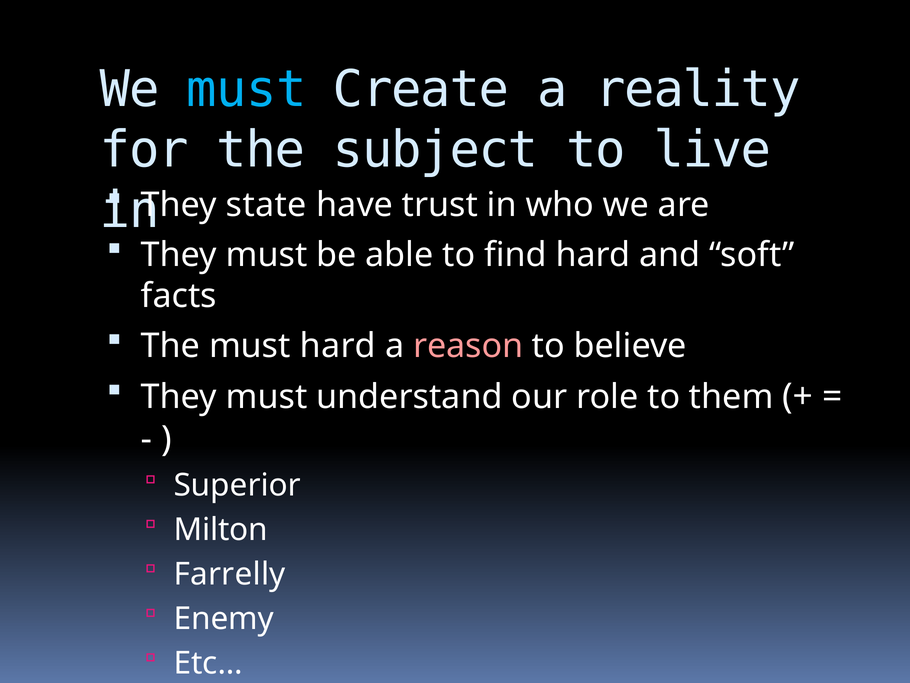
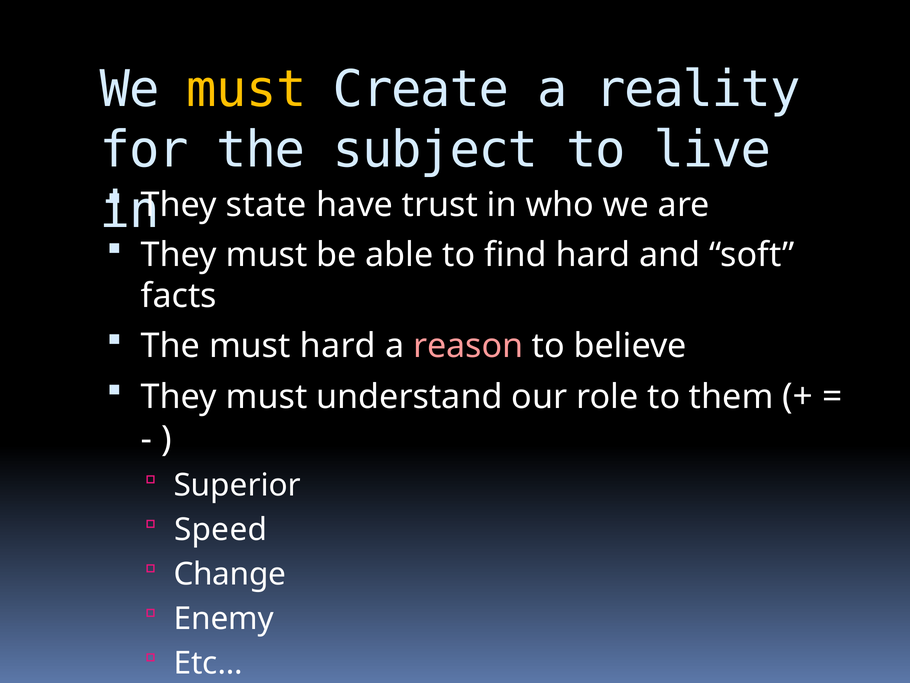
must at (246, 89) colour: light blue -> yellow
Milton: Milton -> Speed
Farrelly: Farrelly -> Change
